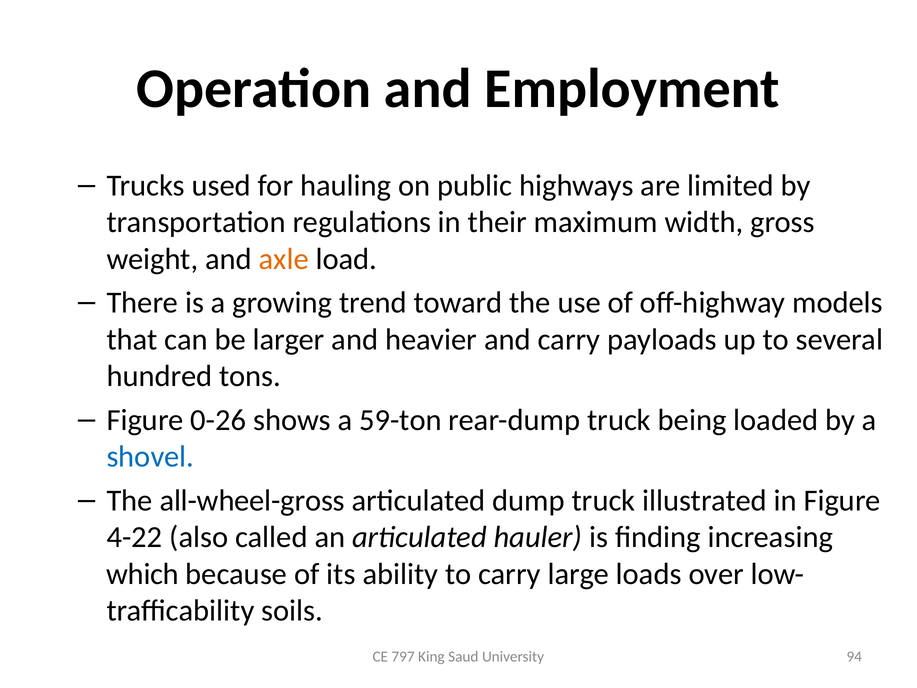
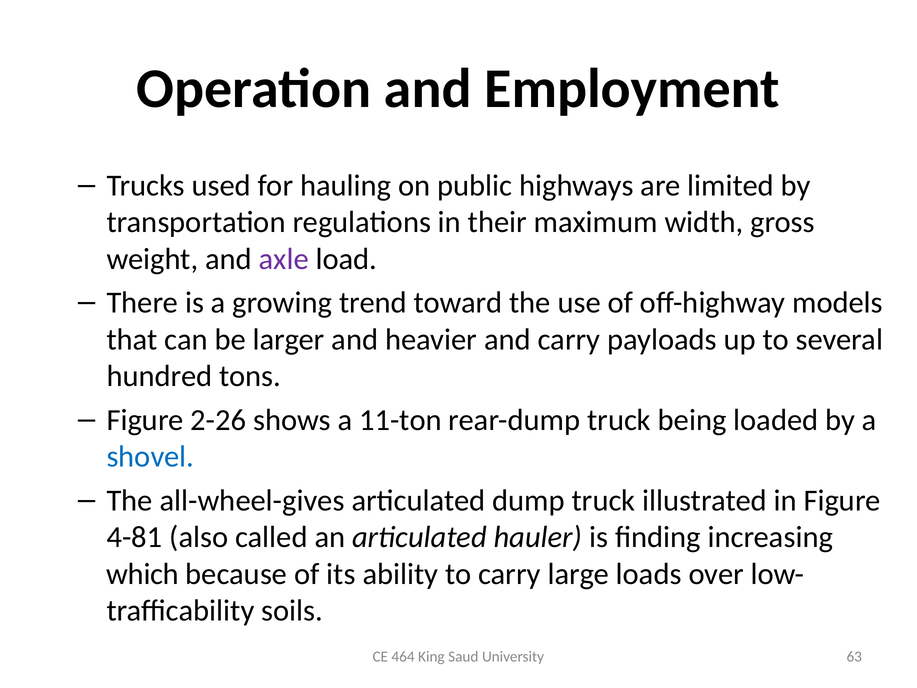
axle colour: orange -> purple
0-26: 0-26 -> 2-26
59-ton: 59-ton -> 11-ton
all-wheel-gross: all-wheel-gross -> all-wheel-gives
4-22: 4-22 -> 4-81
797: 797 -> 464
94: 94 -> 63
